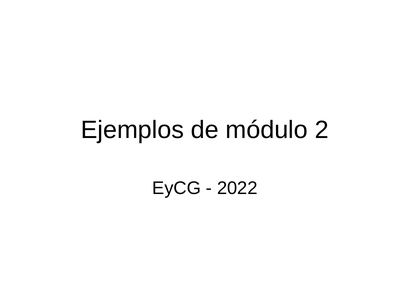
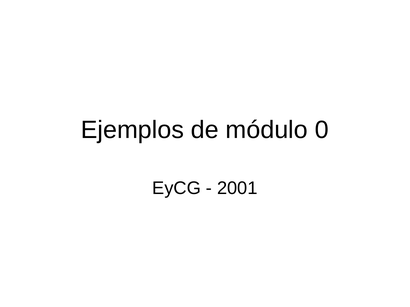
2: 2 -> 0
2022: 2022 -> 2001
